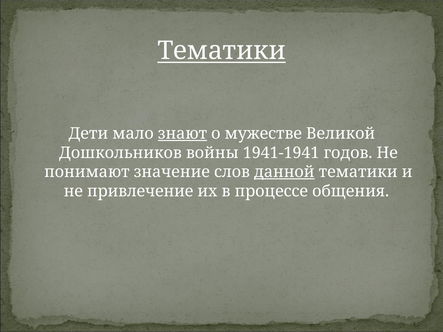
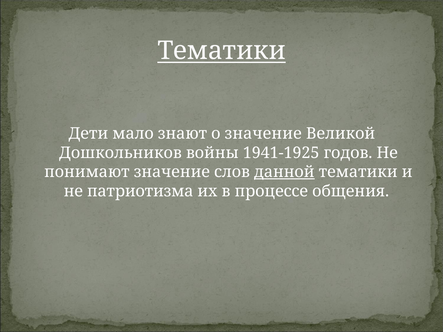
знают underline: present -> none
о мужестве: мужестве -> значение
1941-1941: 1941-1941 -> 1941-1925
привлечение: привлечение -> патриотизма
